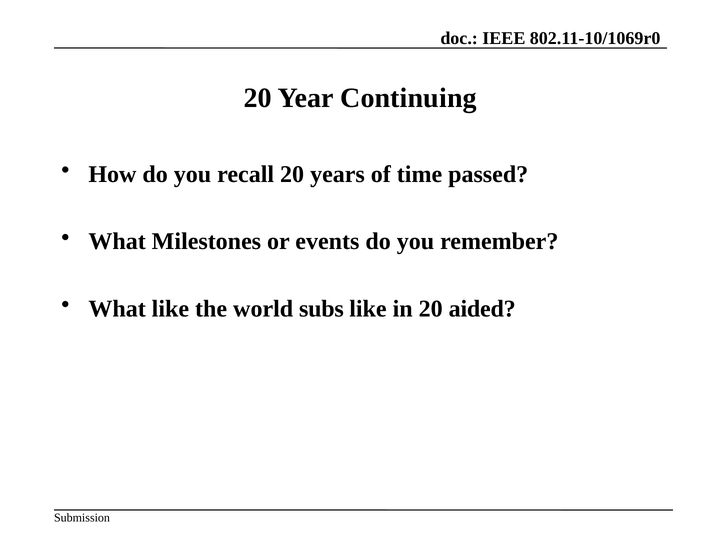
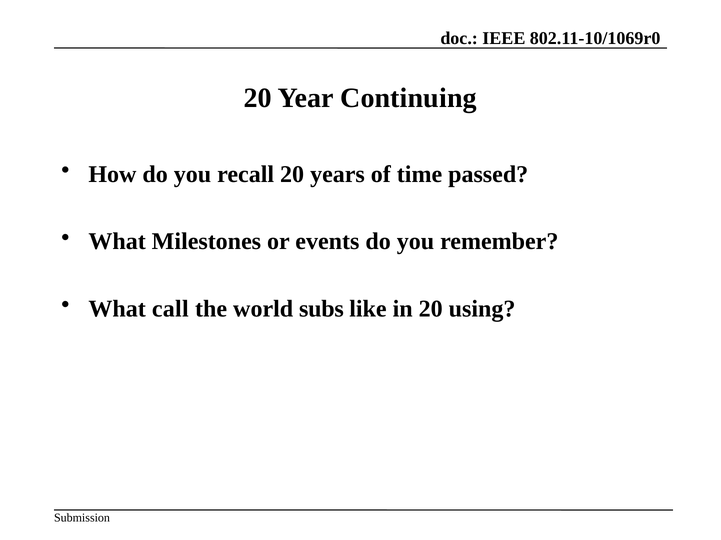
What like: like -> call
aided: aided -> using
